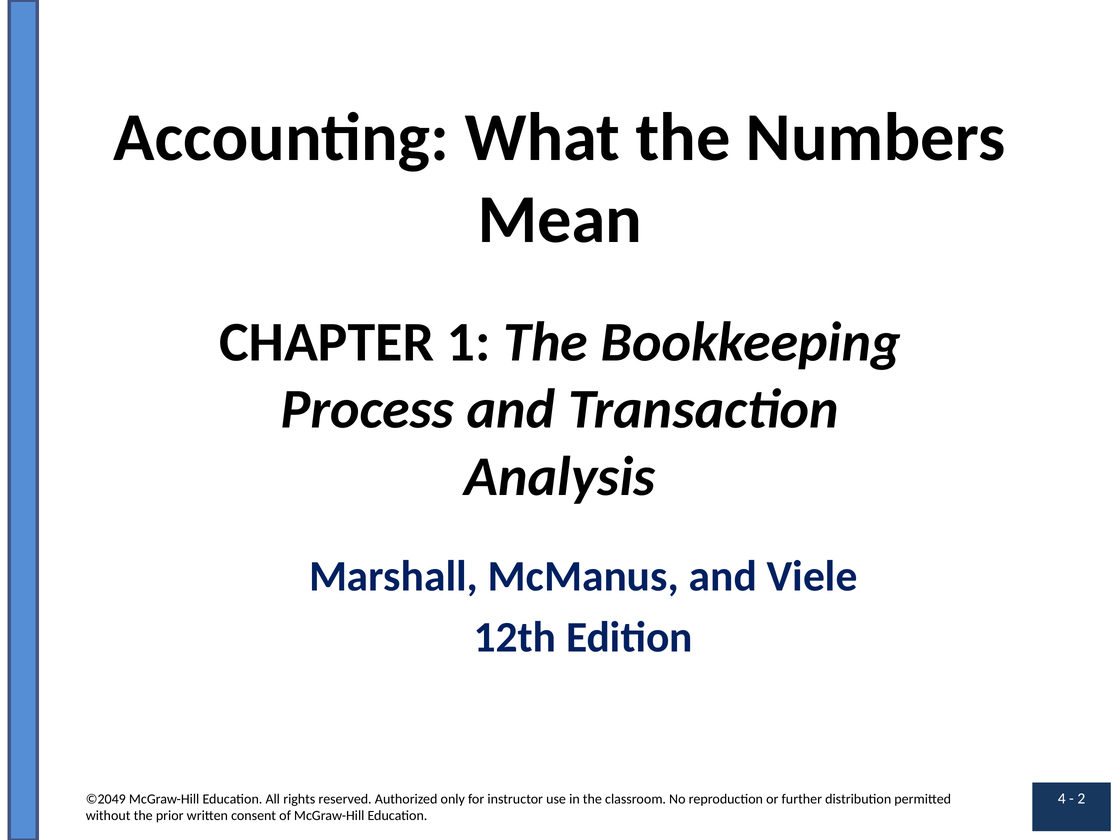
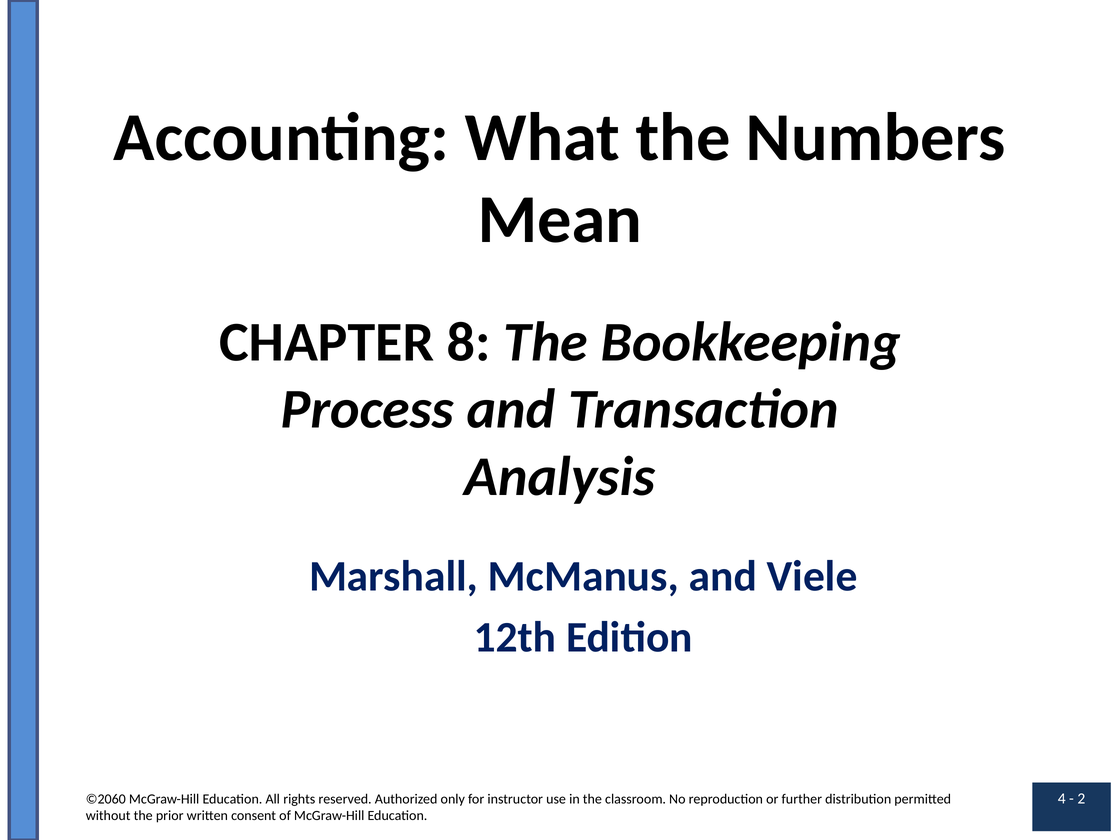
1: 1 -> 8
©2049: ©2049 -> ©2060
